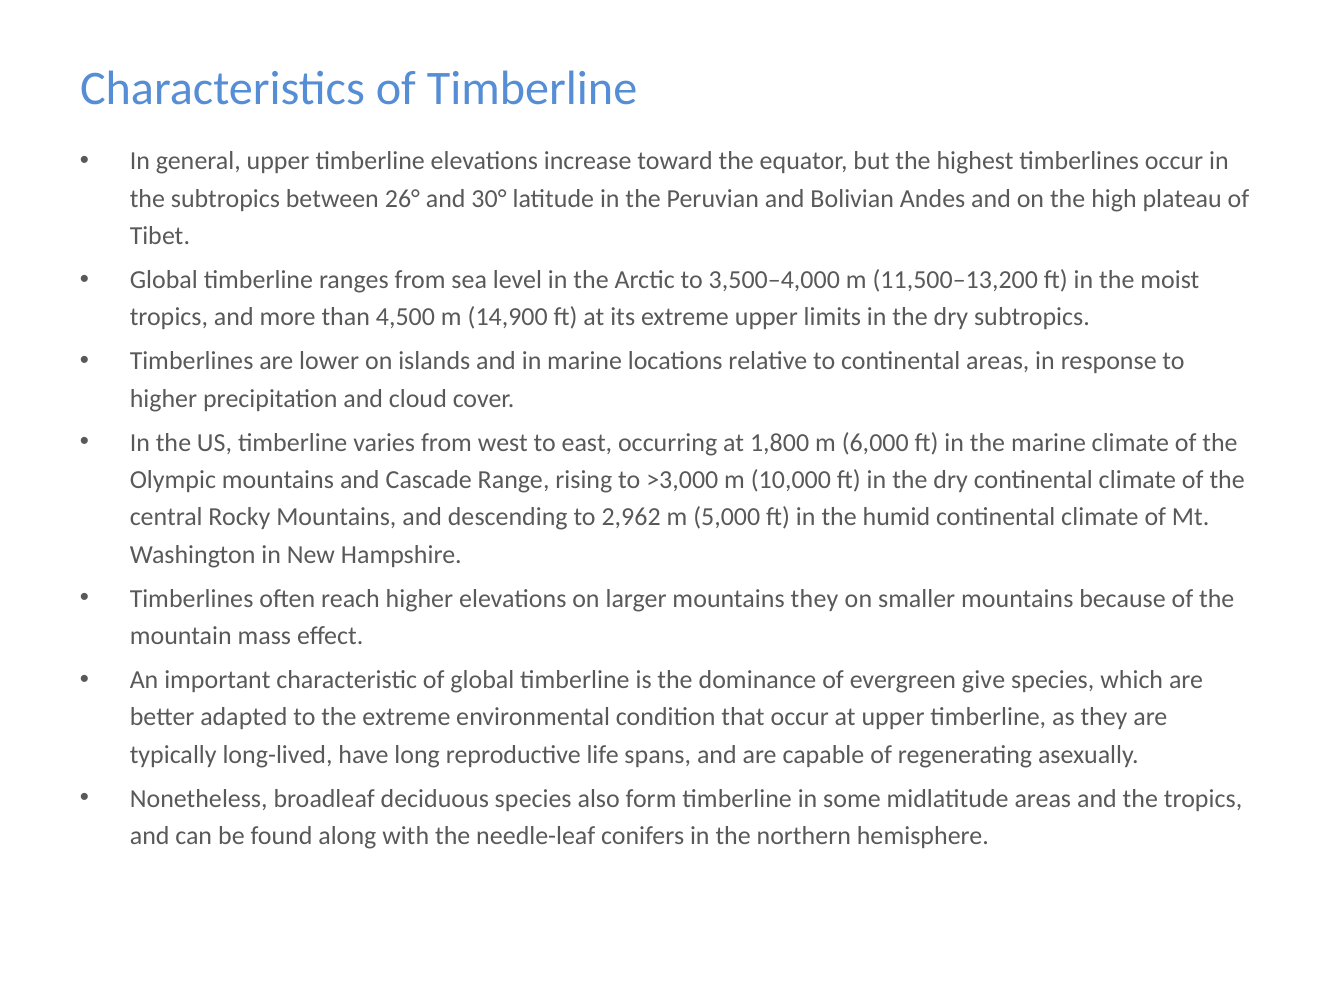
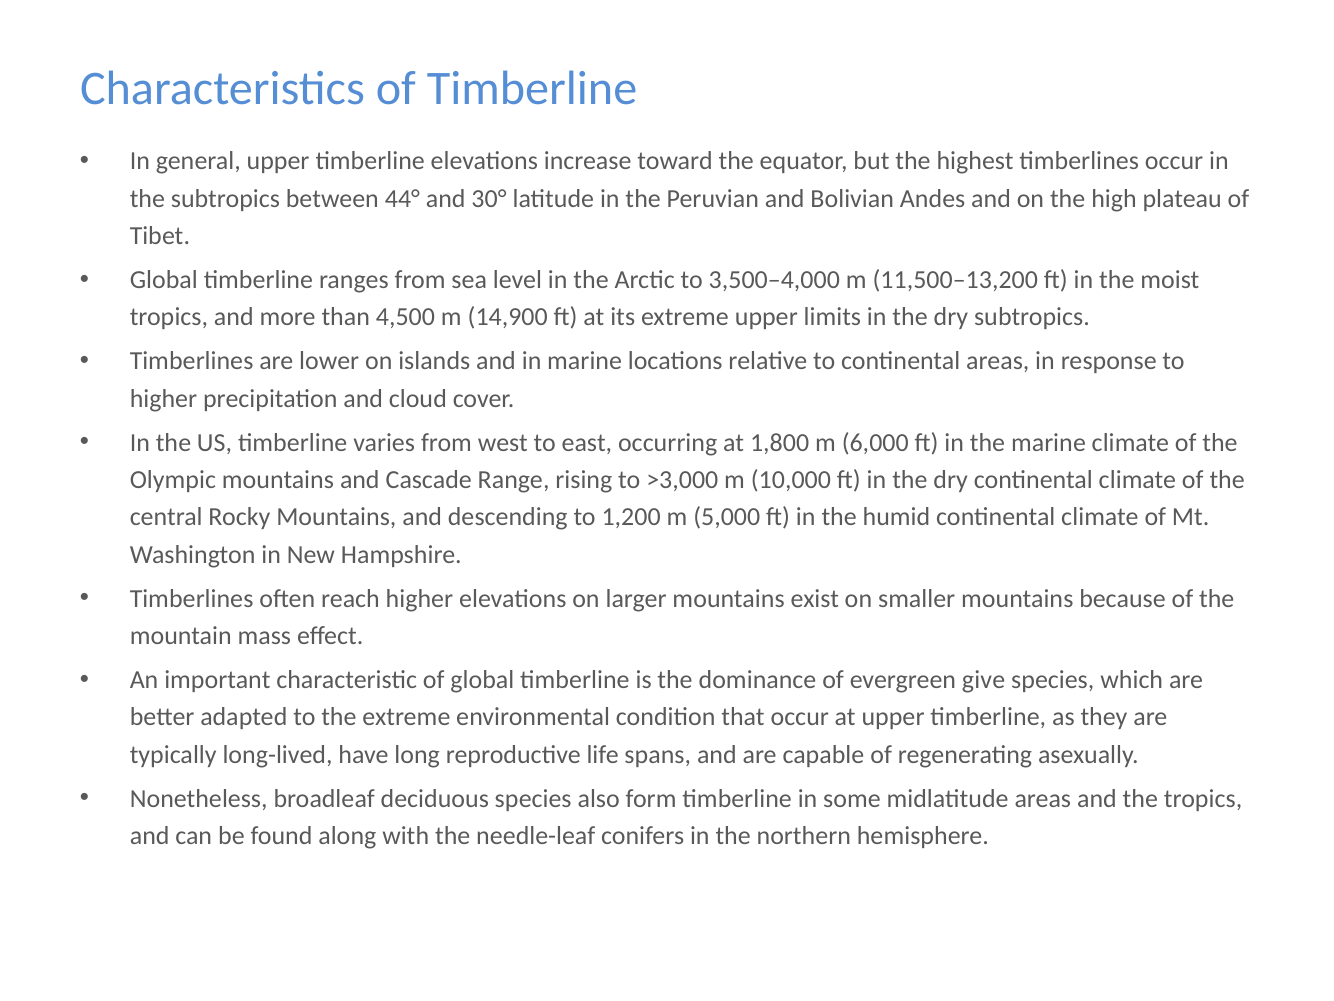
26°: 26° -> 44°
2,962: 2,962 -> 1,200
mountains they: they -> exist
